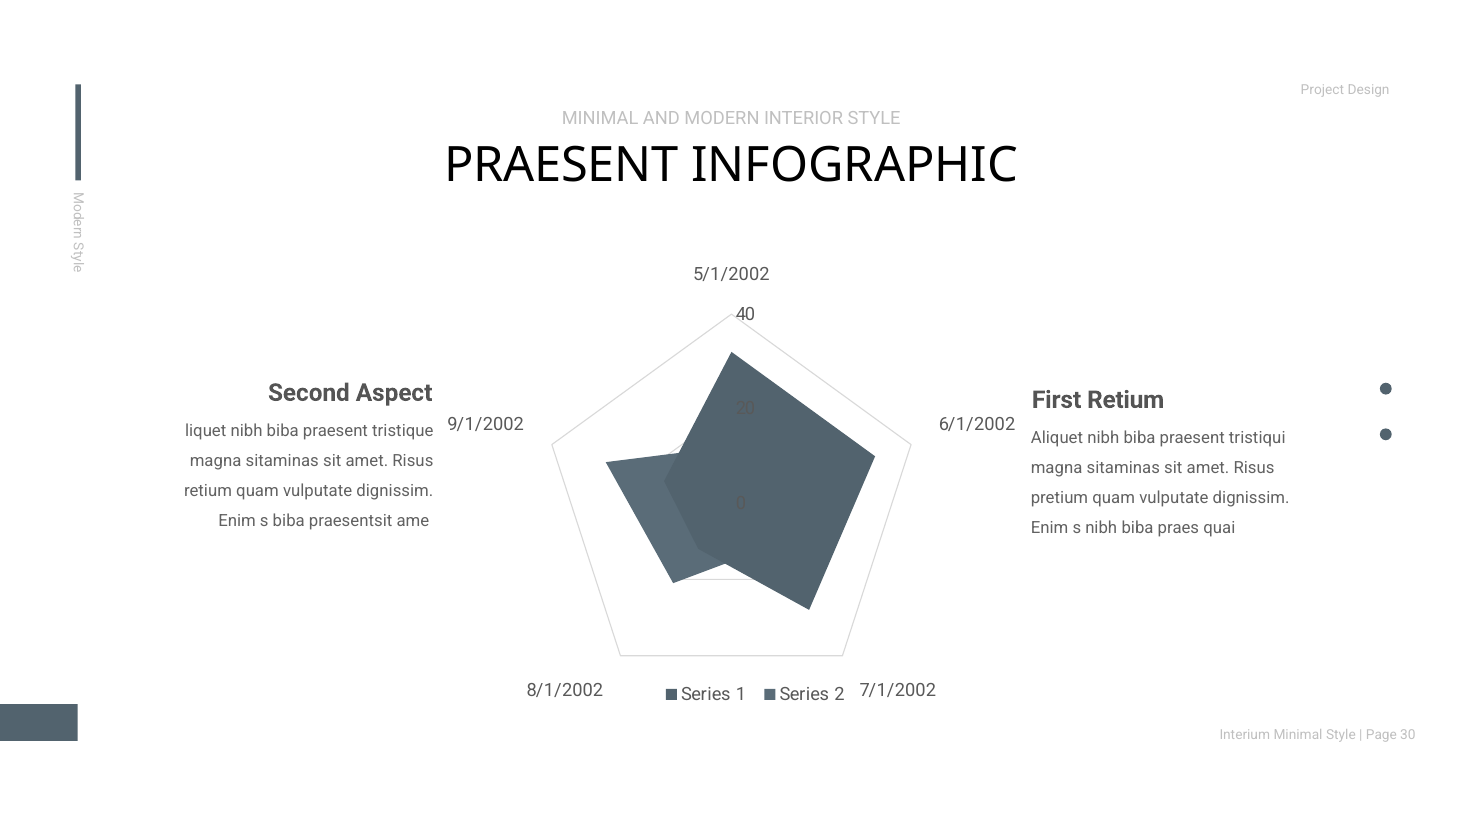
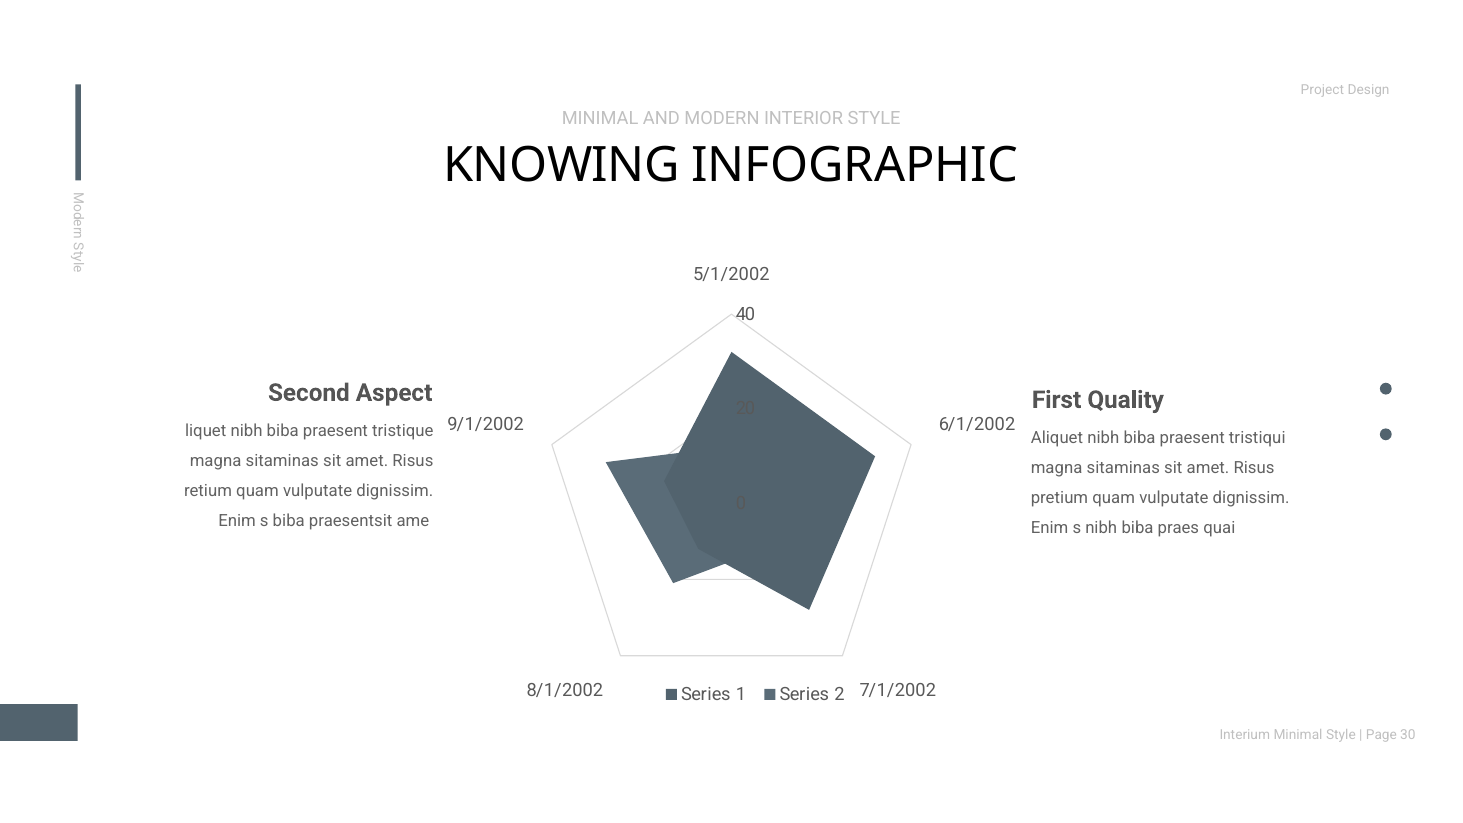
PRAESENT at (561, 165): PRAESENT -> KNOWING
First Retium: Retium -> Quality
